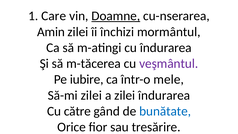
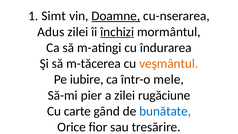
Care: Care -> Simt
Amin: Amin -> Adus
închizi underline: none -> present
veşmântul colour: purple -> orange
Să-mi zilei: zilei -> pier
zilei îndurarea: îndurarea -> rugăciune
către: către -> carte
